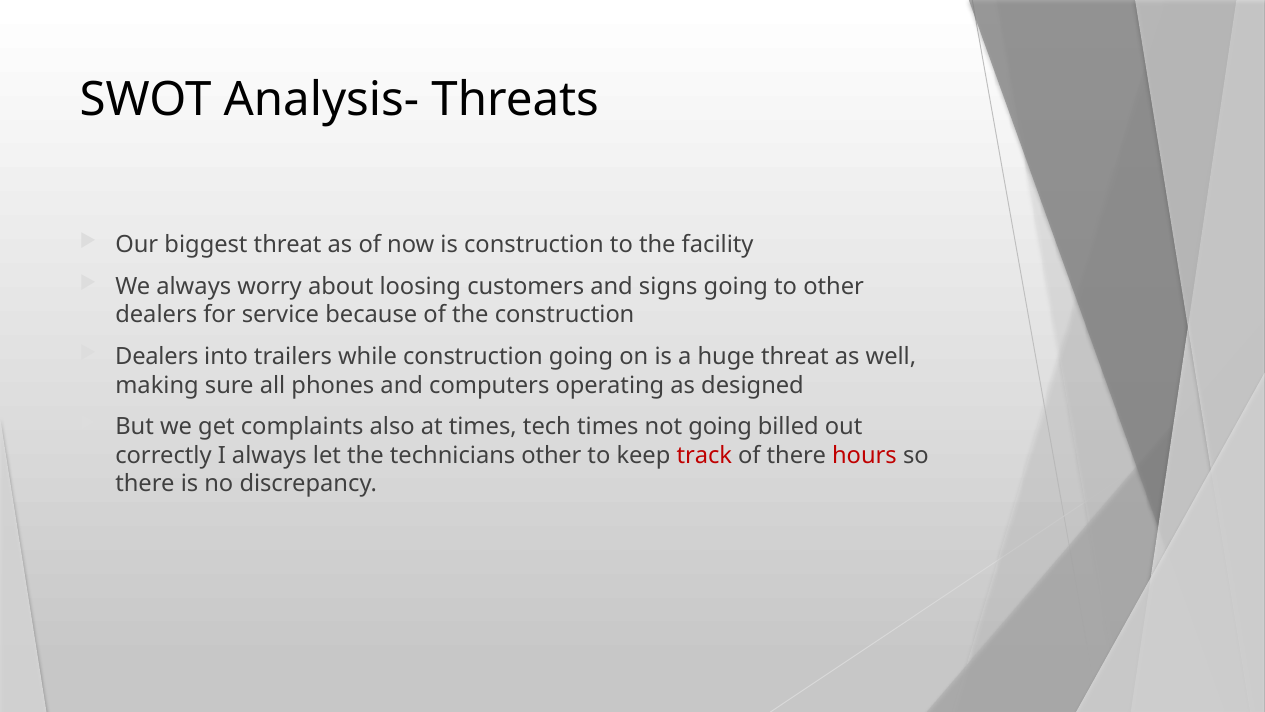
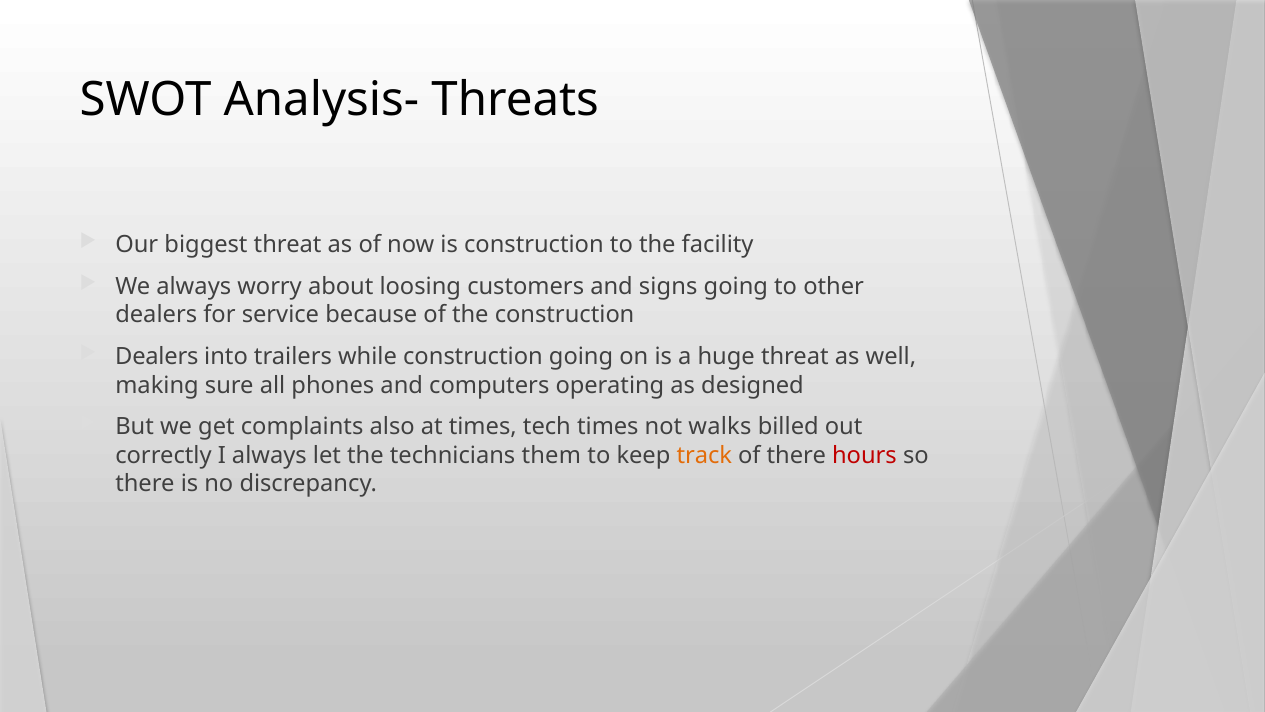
not going: going -> walks
technicians other: other -> them
track colour: red -> orange
